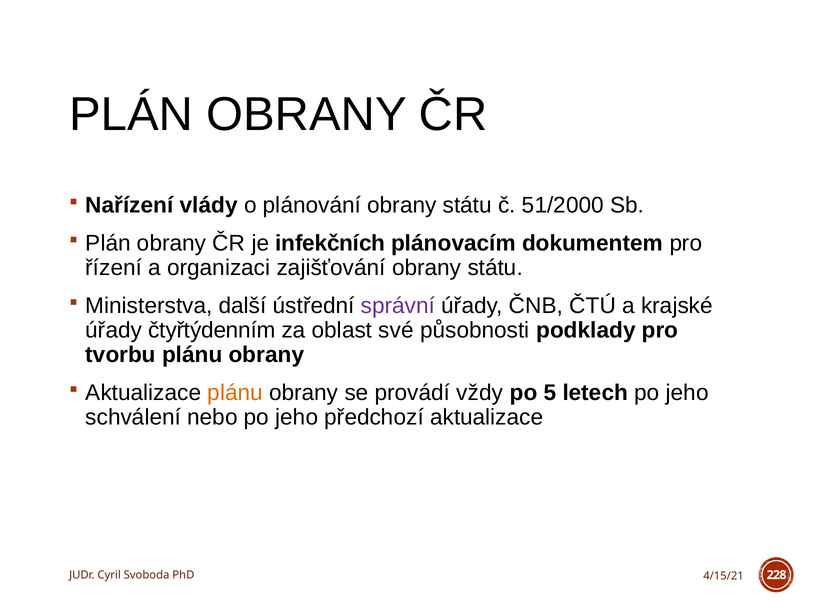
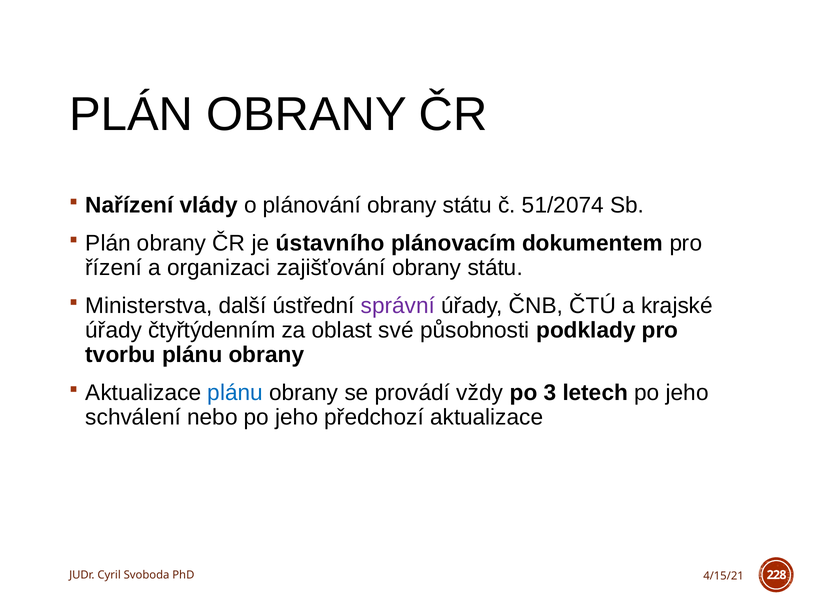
51/2000: 51/2000 -> 51/2074
infekčních: infekčních -> ústavního
plánu at (235, 392) colour: orange -> blue
5: 5 -> 3
